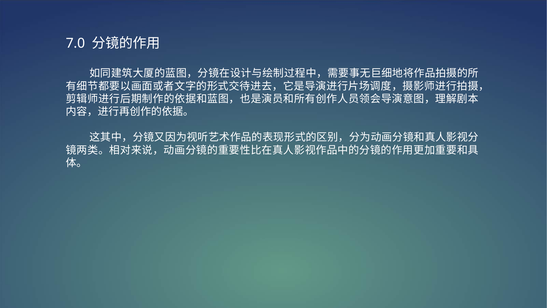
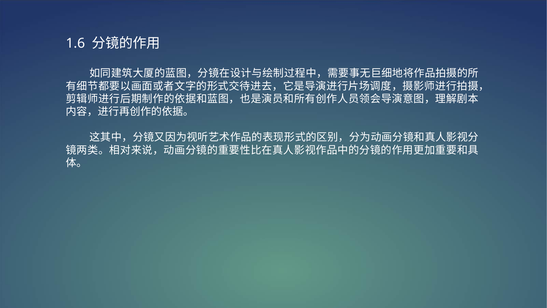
7.0: 7.0 -> 1.6
